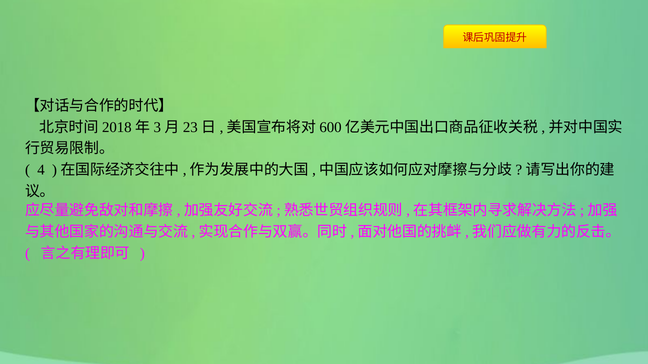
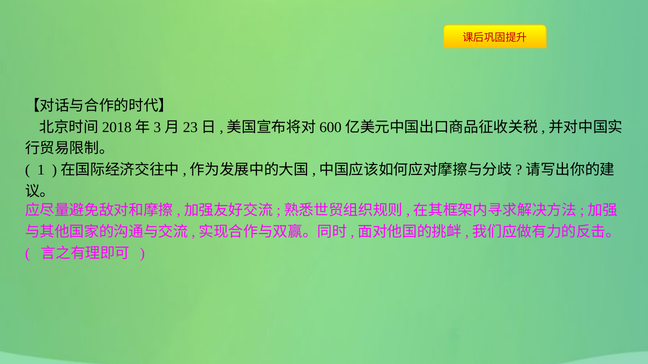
4: 4 -> 1
